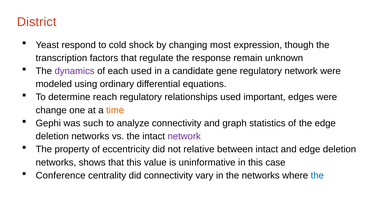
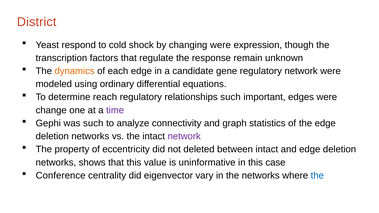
changing most: most -> were
dynamics colour: purple -> orange
each used: used -> edge
relationships used: used -> such
time colour: orange -> purple
relative: relative -> deleted
did connectivity: connectivity -> eigenvector
